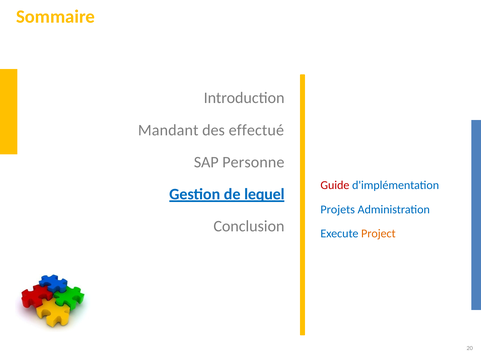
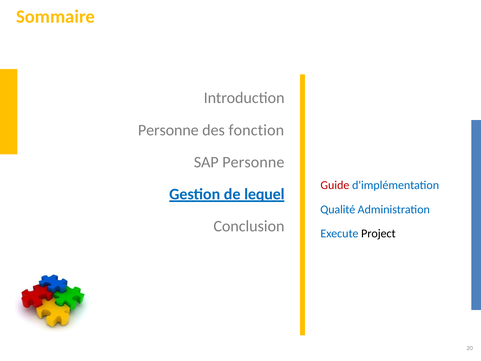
Mandant at (168, 130): Mandant -> Personne
effectué: effectué -> fonction
Projets: Projets -> Qualité
Project colour: orange -> black
